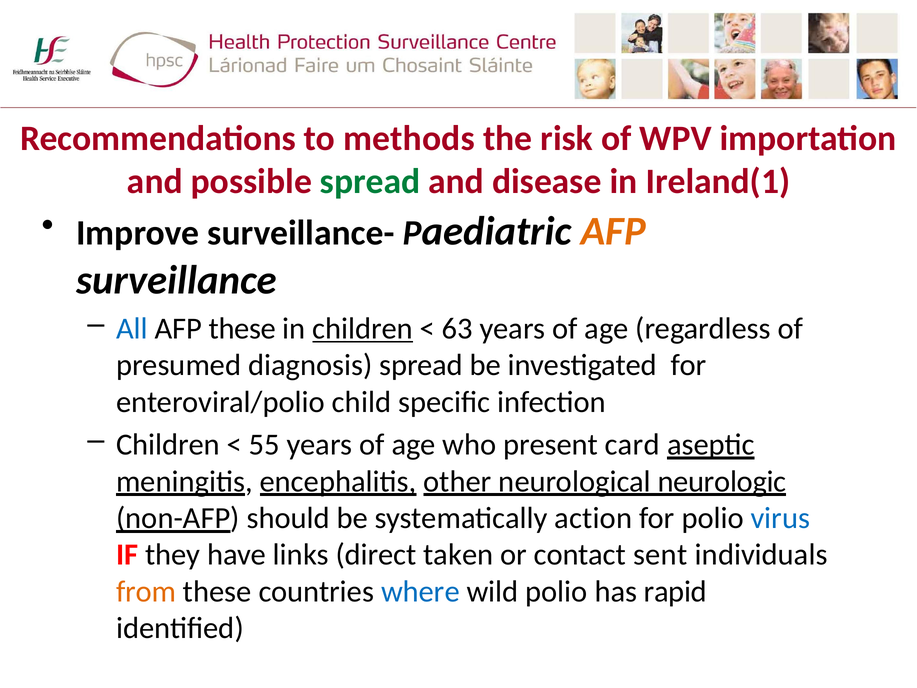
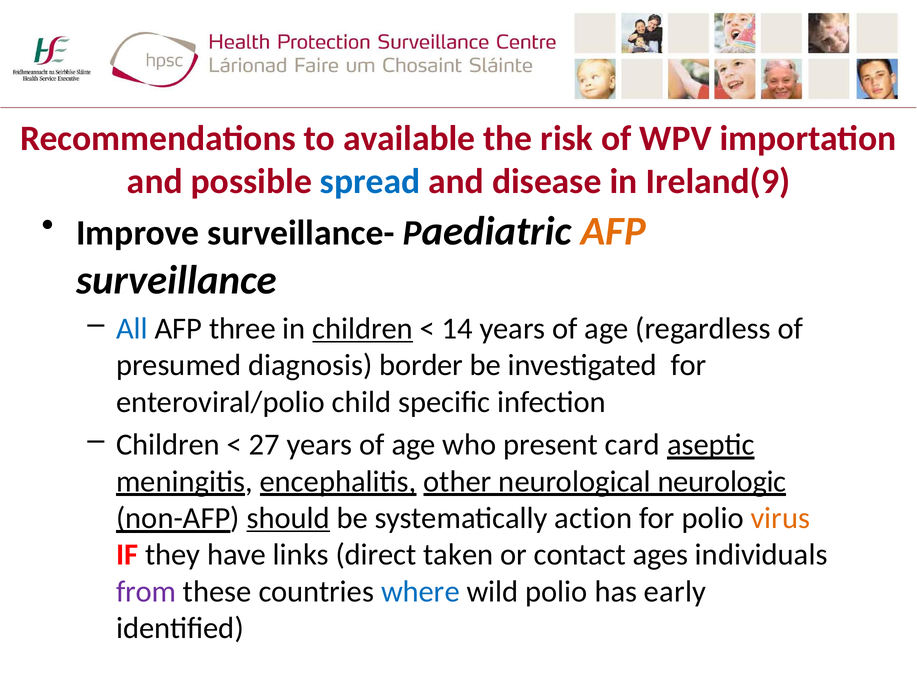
methods: methods -> available
spread at (370, 181) colour: green -> blue
Ireland(1: Ireland(1 -> Ireland(9
AFP these: these -> three
63: 63 -> 14
diagnosis spread: spread -> border
55: 55 -> 27
should underline: none -> present
virus colour: blue -> orange
sent: sent -> ages
from colour: orange -> purple
rapid: rapid -> early
